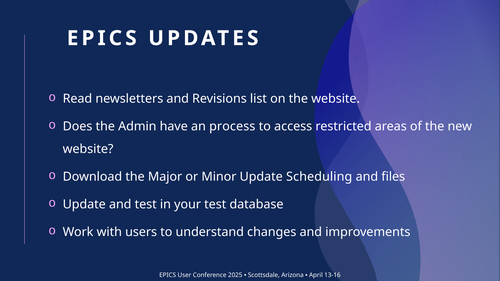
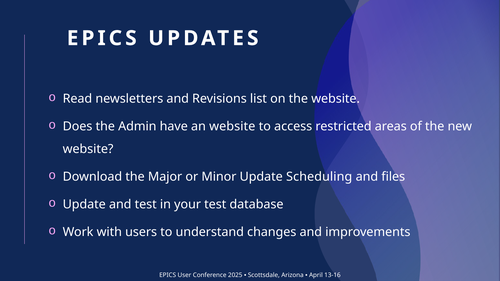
an process: process -> website
